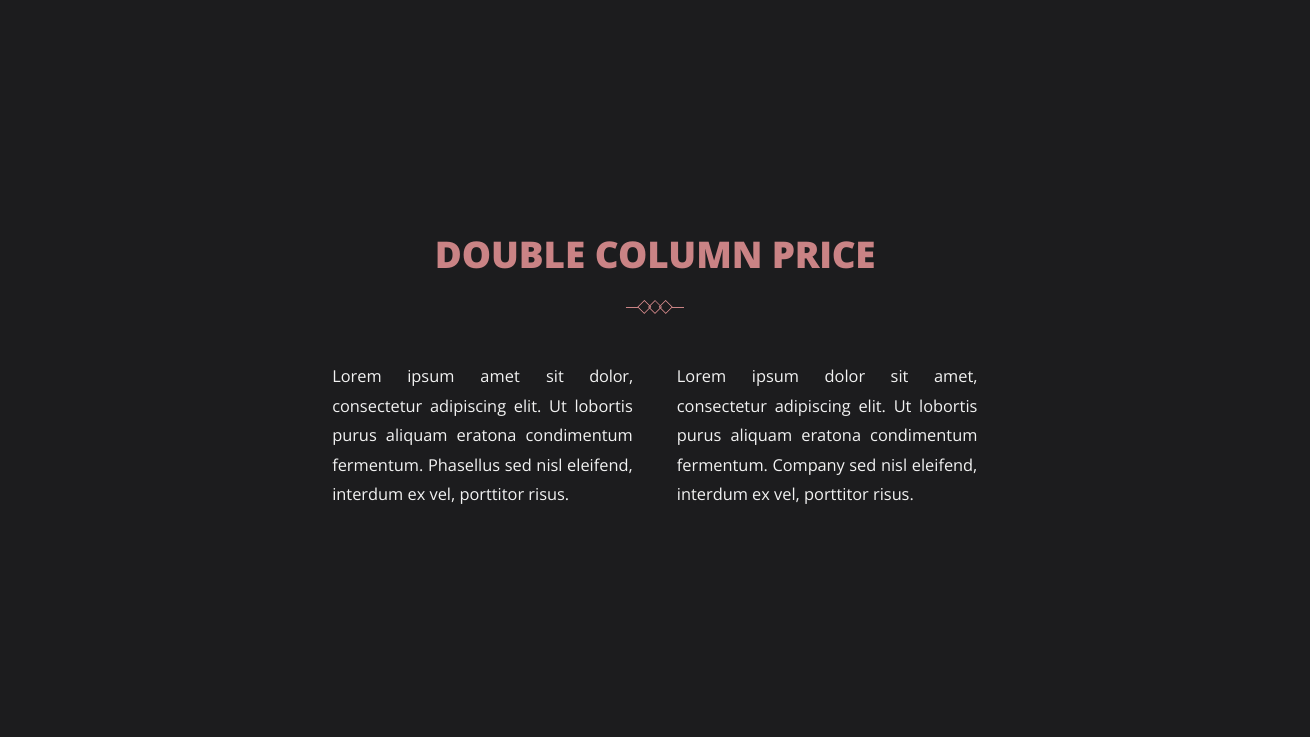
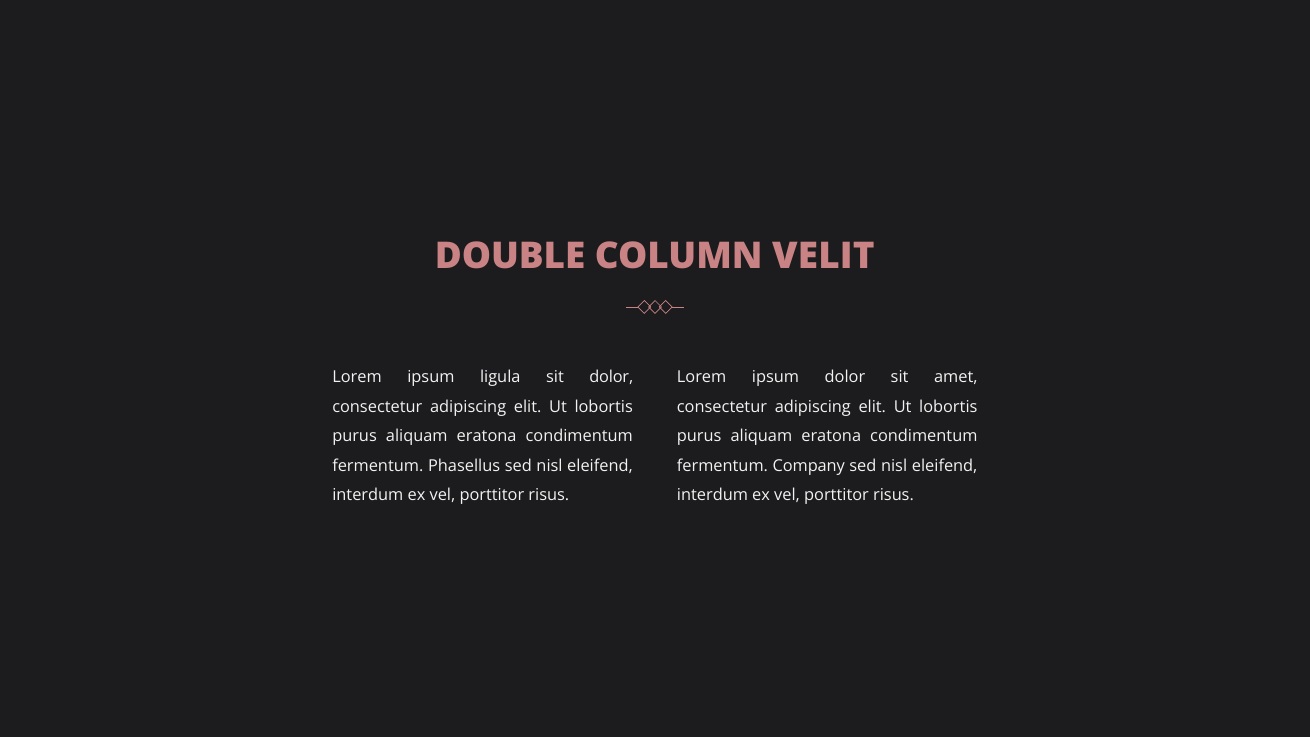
PRICE: PRICE -> VELIT
ipsum amet: amet -> ligula
